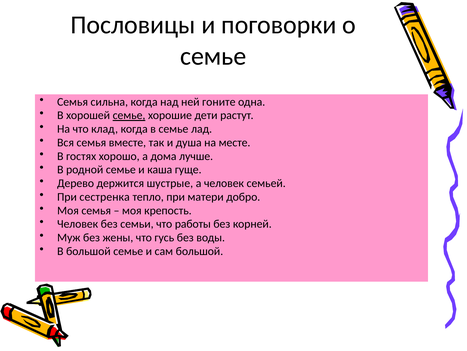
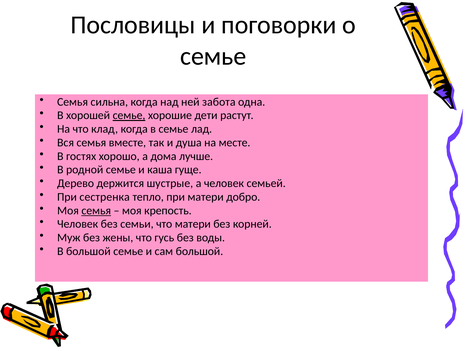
гоните: гоните -> забота
семья at (96, 210) underline: none -> present
что работы: работы -> матери
